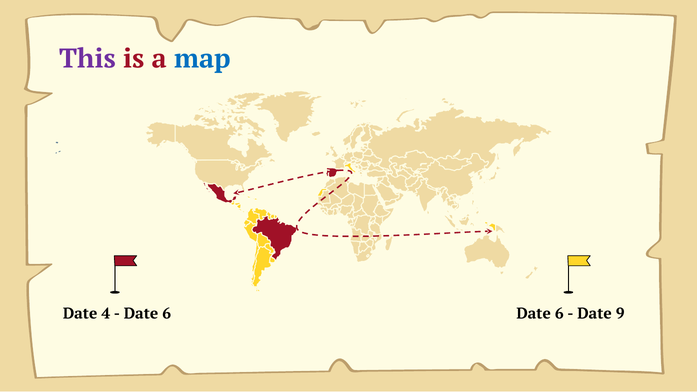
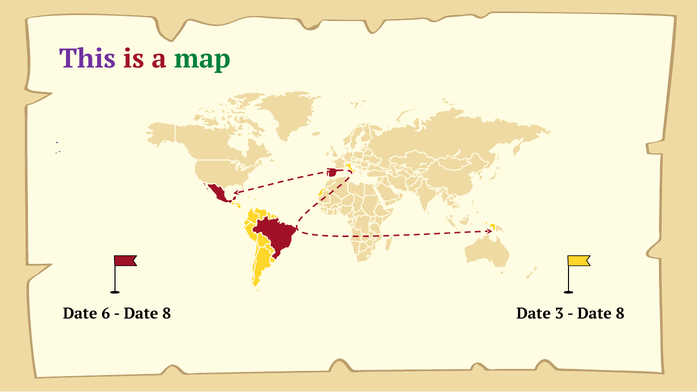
map colour: blue -> green
4: 4 -> 6
6 at (167, 314): 6 -> 8
6 at (559, 314): 6 -> 3
9 at (620, 314): 9 -> 8
